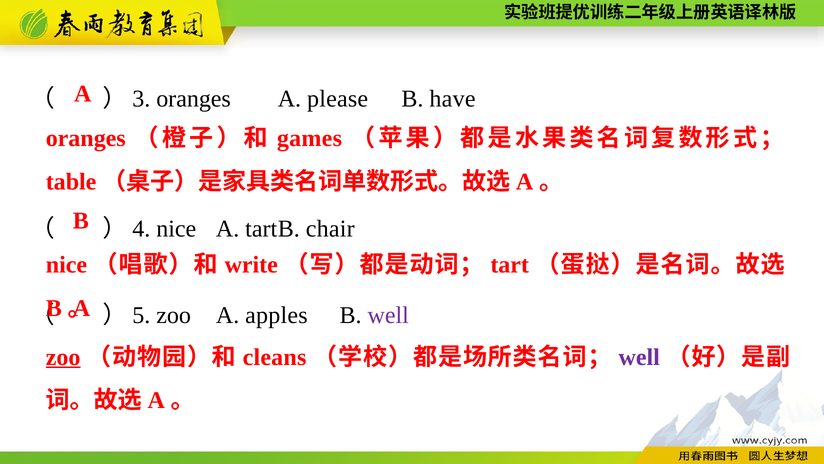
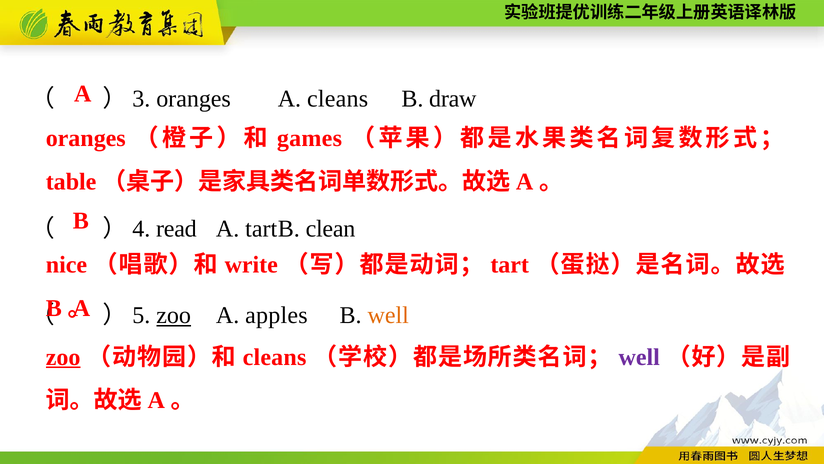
A please: please -> cleans
have: have -> draw
nice at (176, 229): nice -> read
chair: chair -> clean
zoo at (174, 315) underline: none -> present
well at (388, 315) colour: purple -> orange
